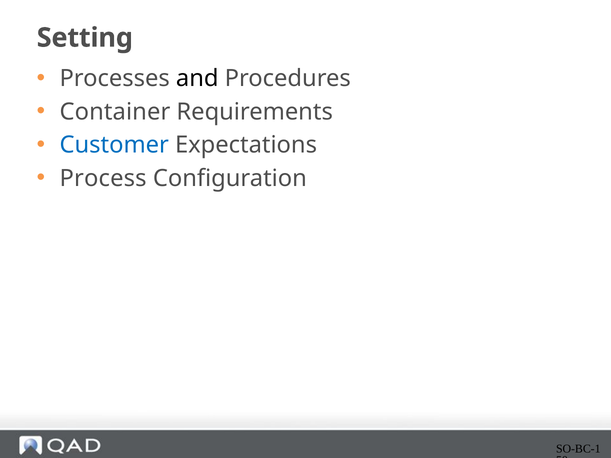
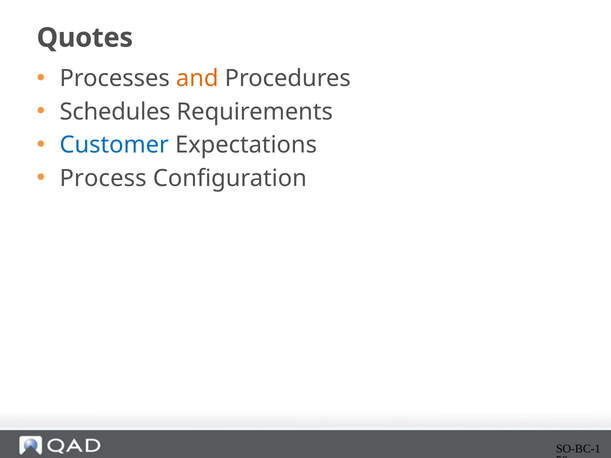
Setting: Setting -> Quotes
and colour: black -> orange
Container: Container -> Schedules
